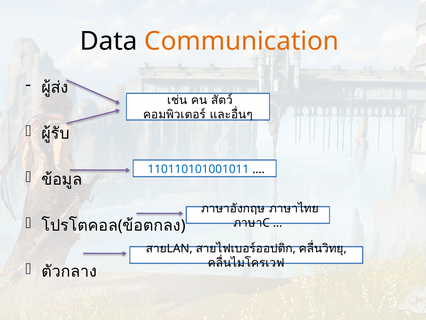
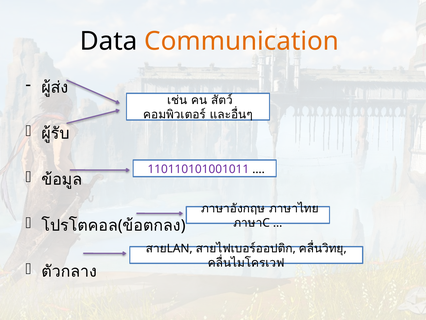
110110101001011 colour: blue -> purple
